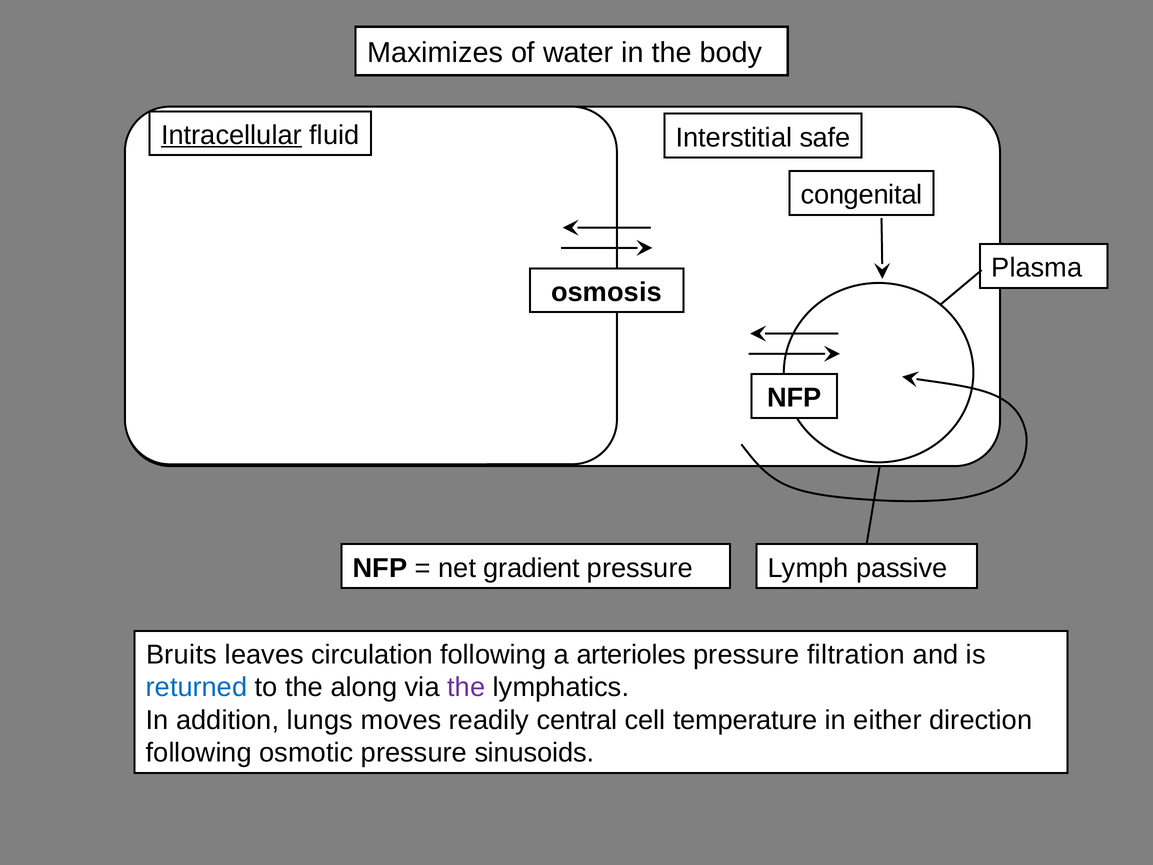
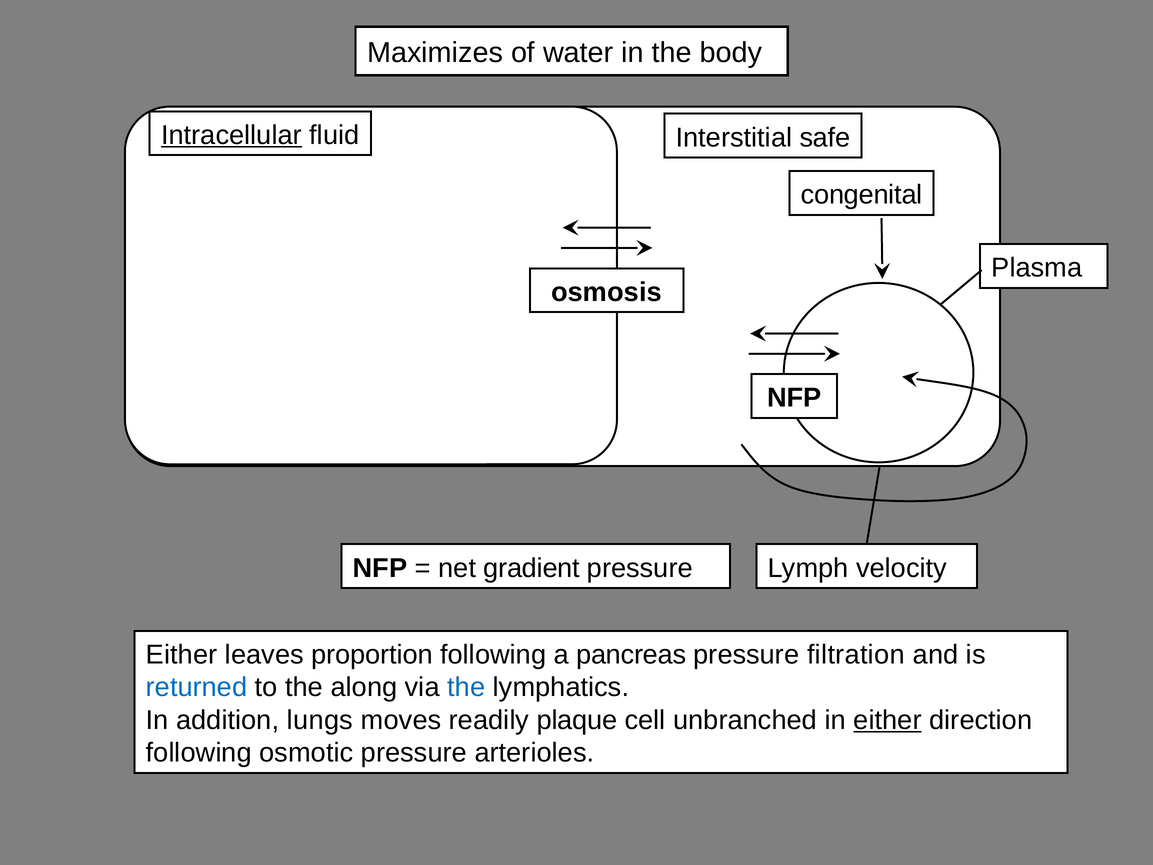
passive: passive -> velocity
Bruits at (182, 655): Bruits -> Either
circulation: circulation -> proportion
arterioles: arterioles -> pancreas
the at (466, 687) colour: purple -> blue
central: central -> plaque
temperature: temperature -> unbranched
either at (888, 720) underline: none -> present
sinusoids: sinusoids -> arterioles
